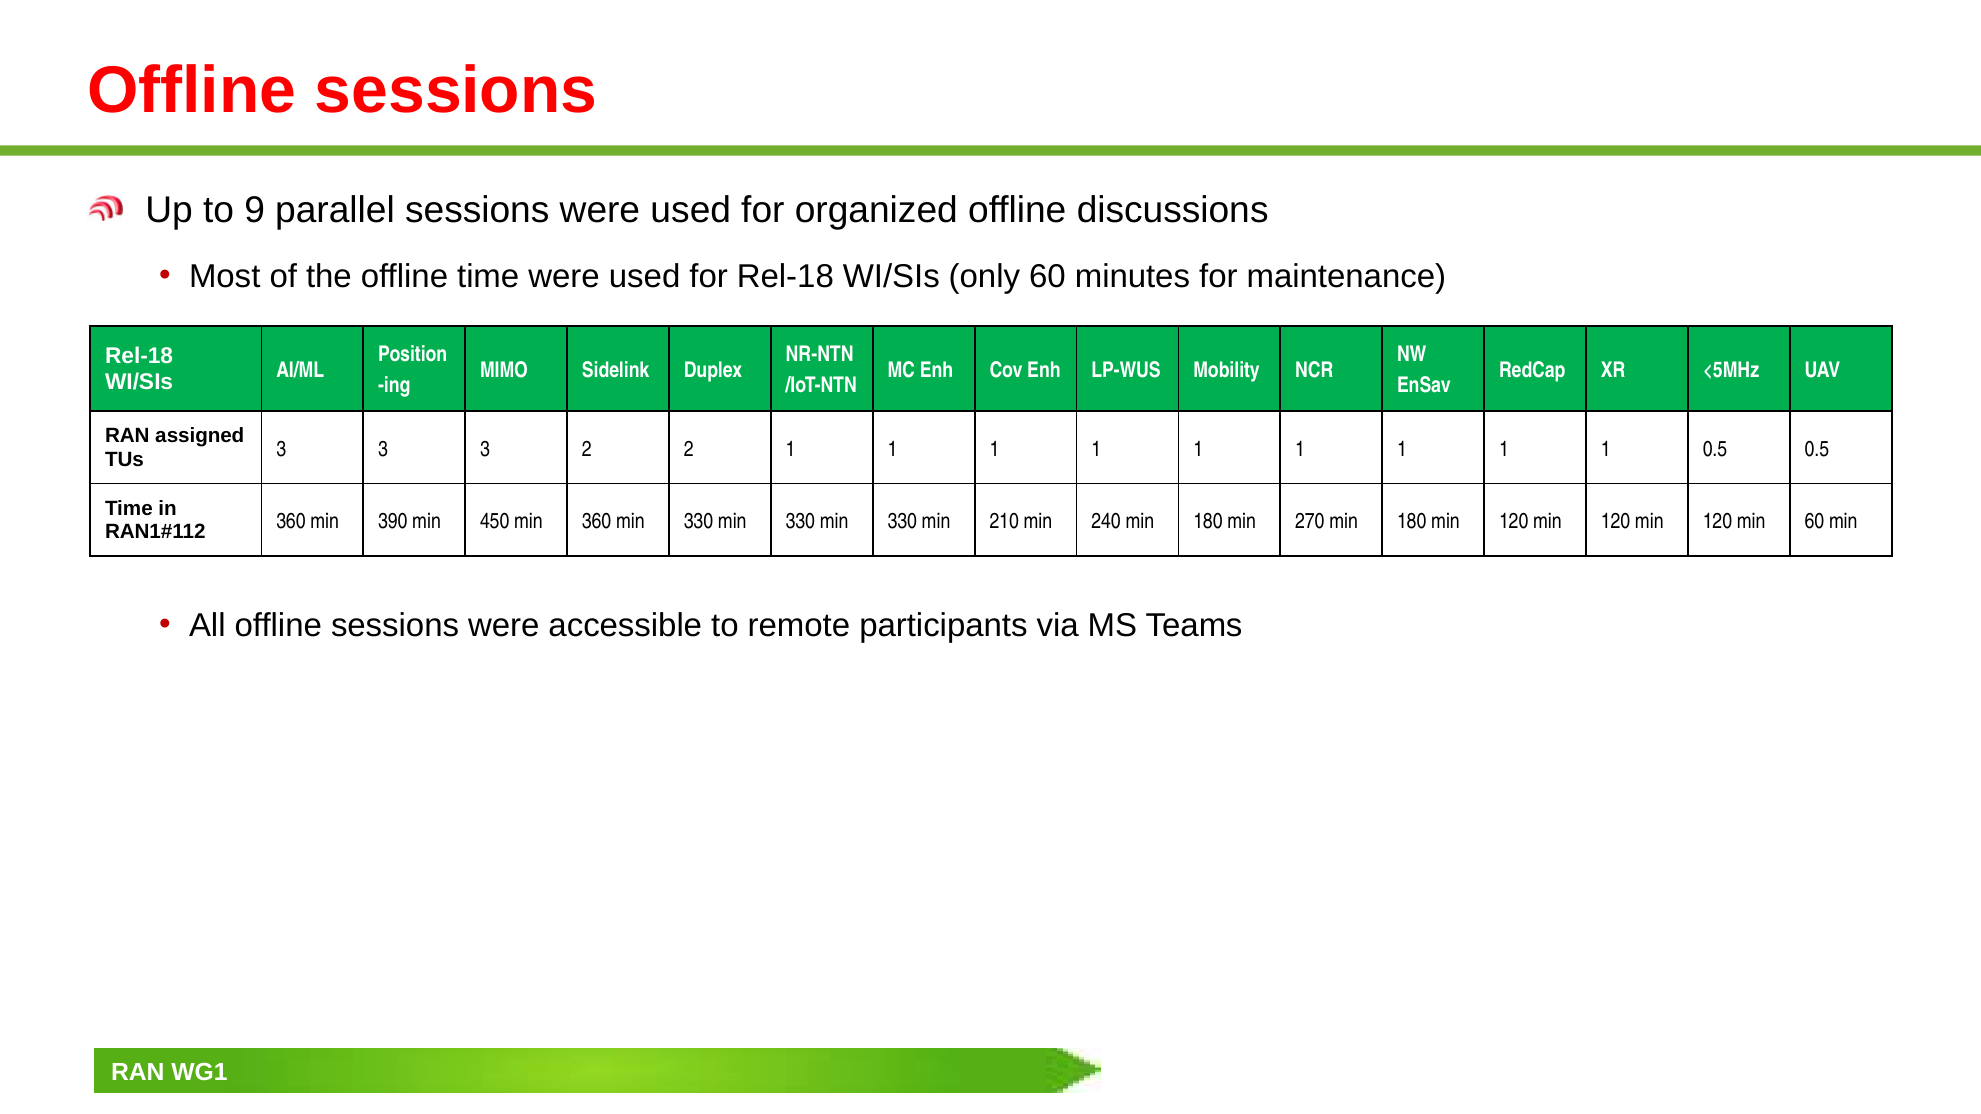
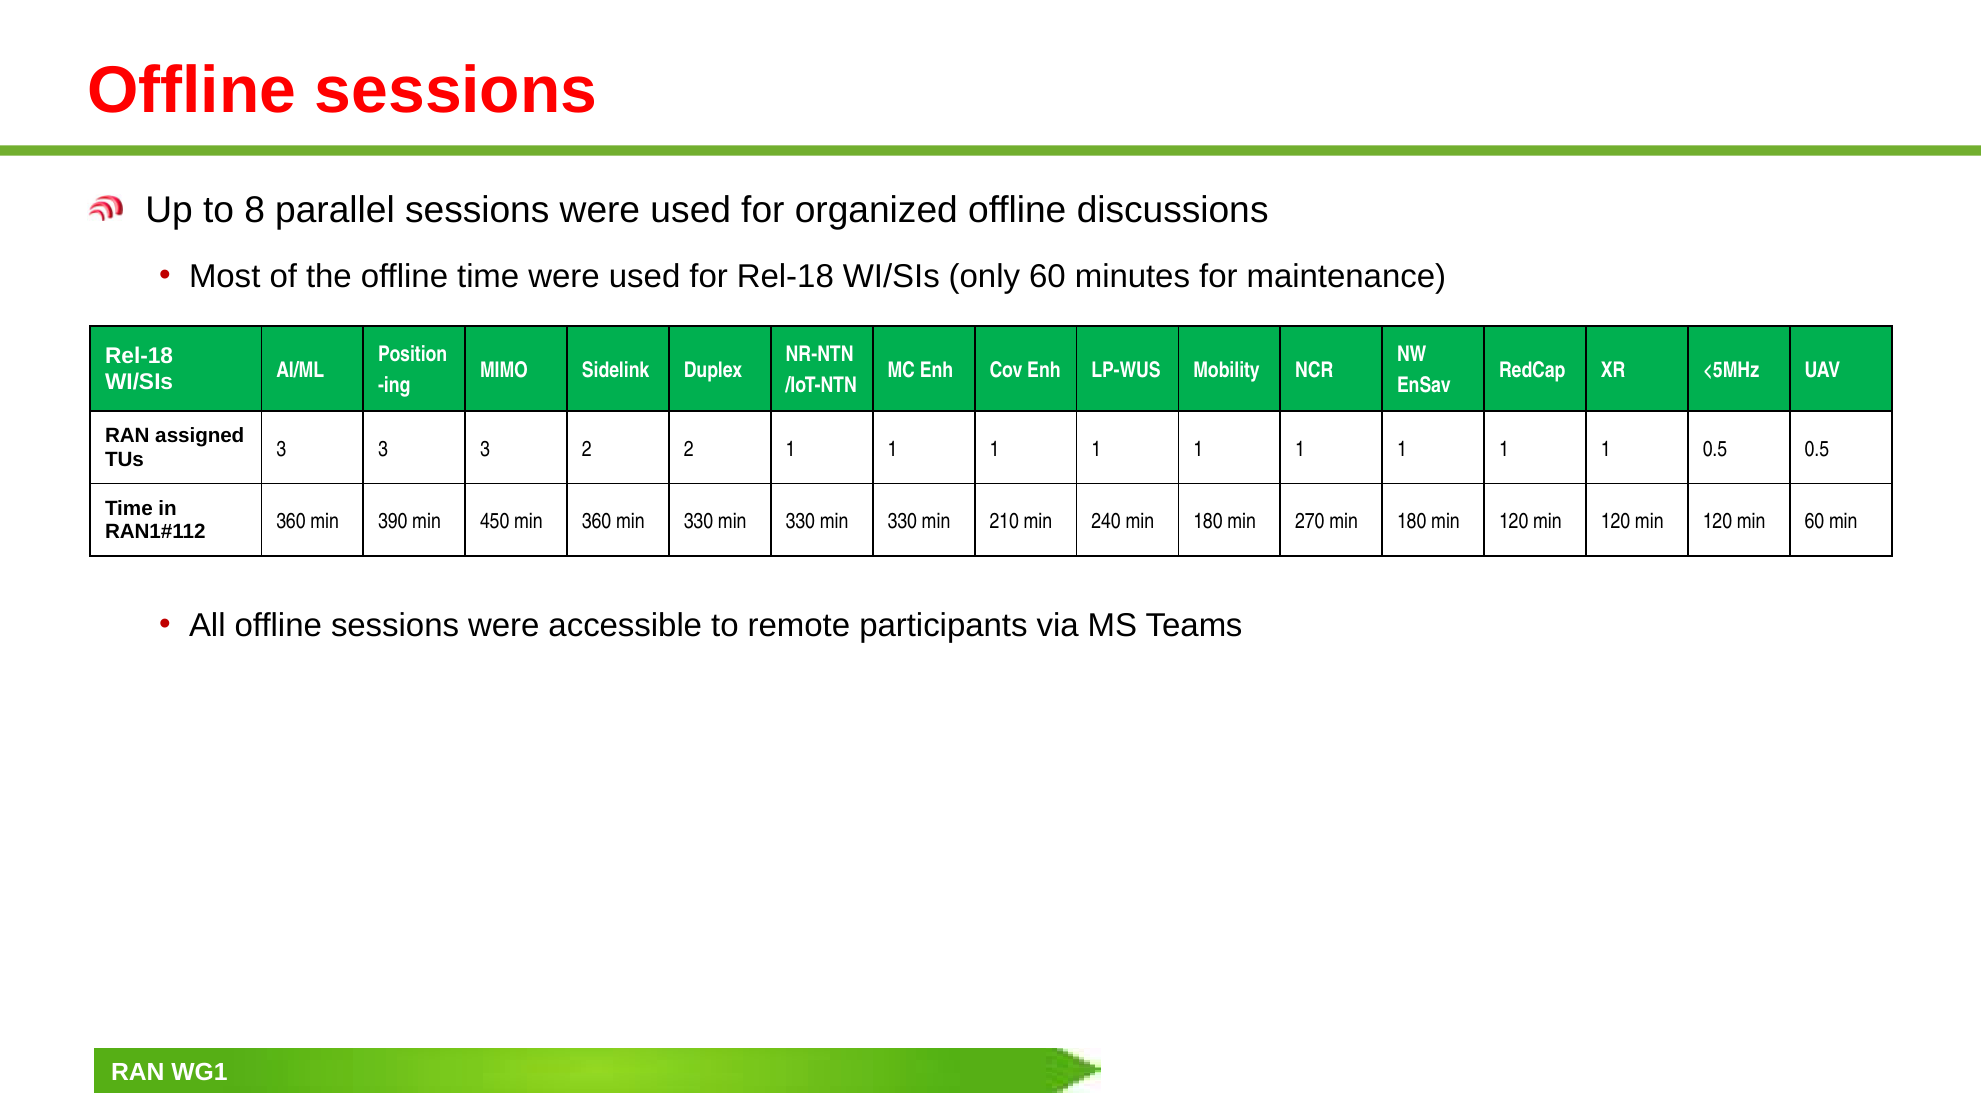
9: 9 -> 8
